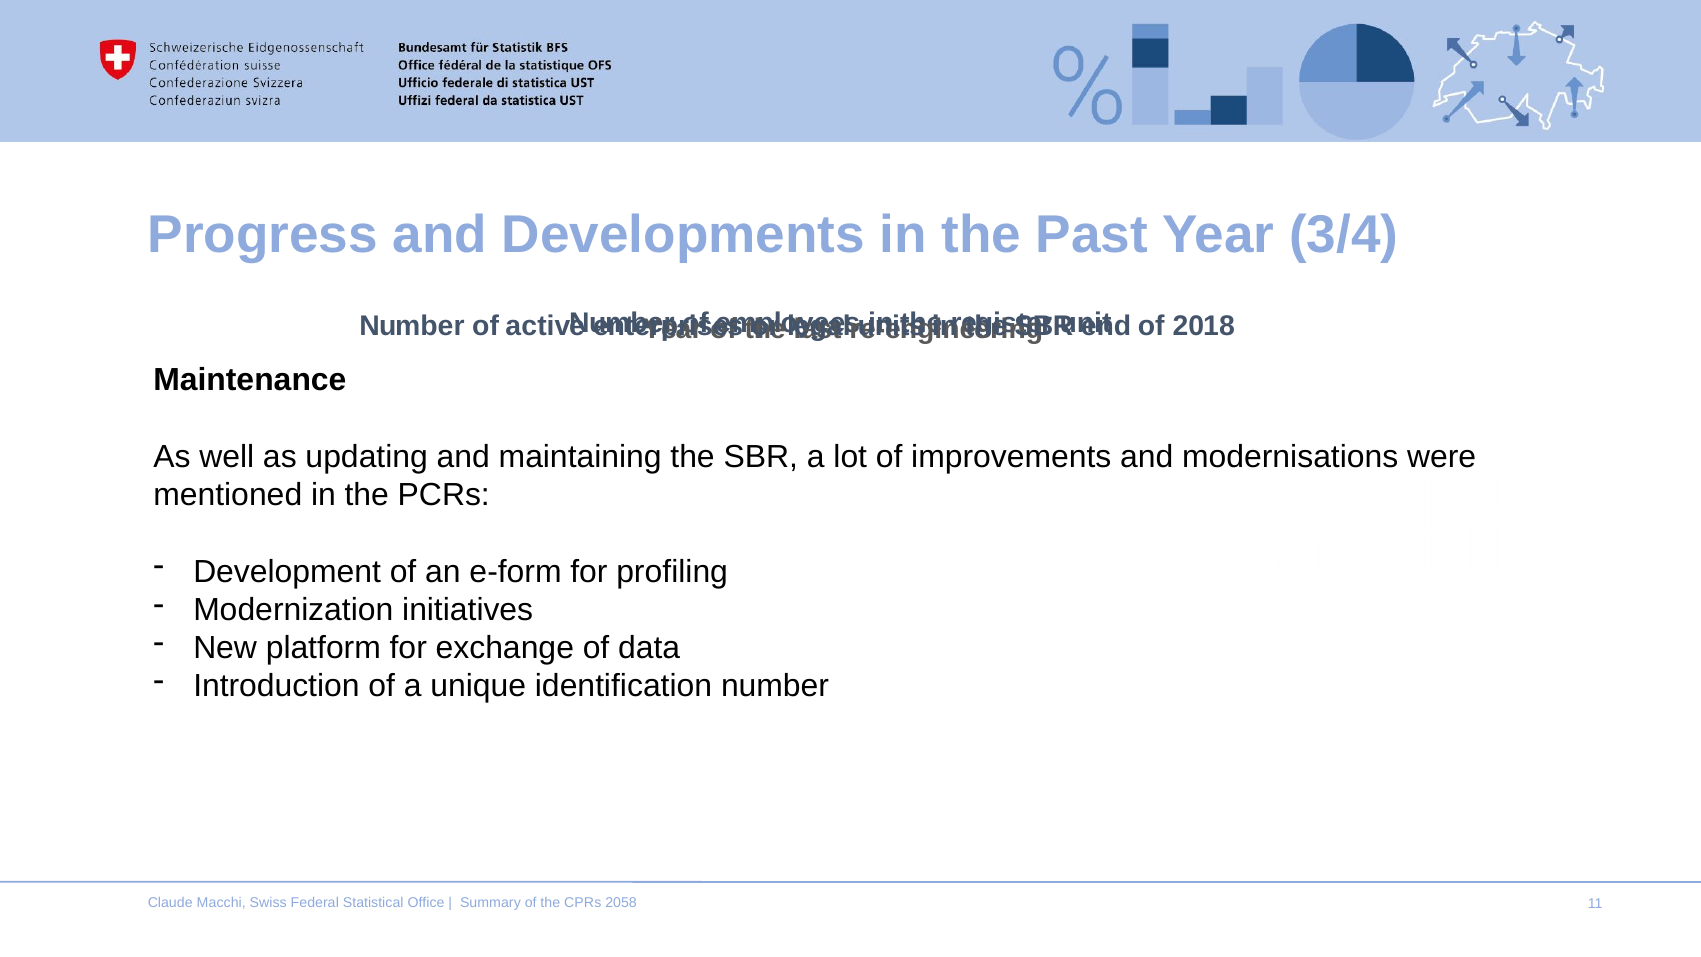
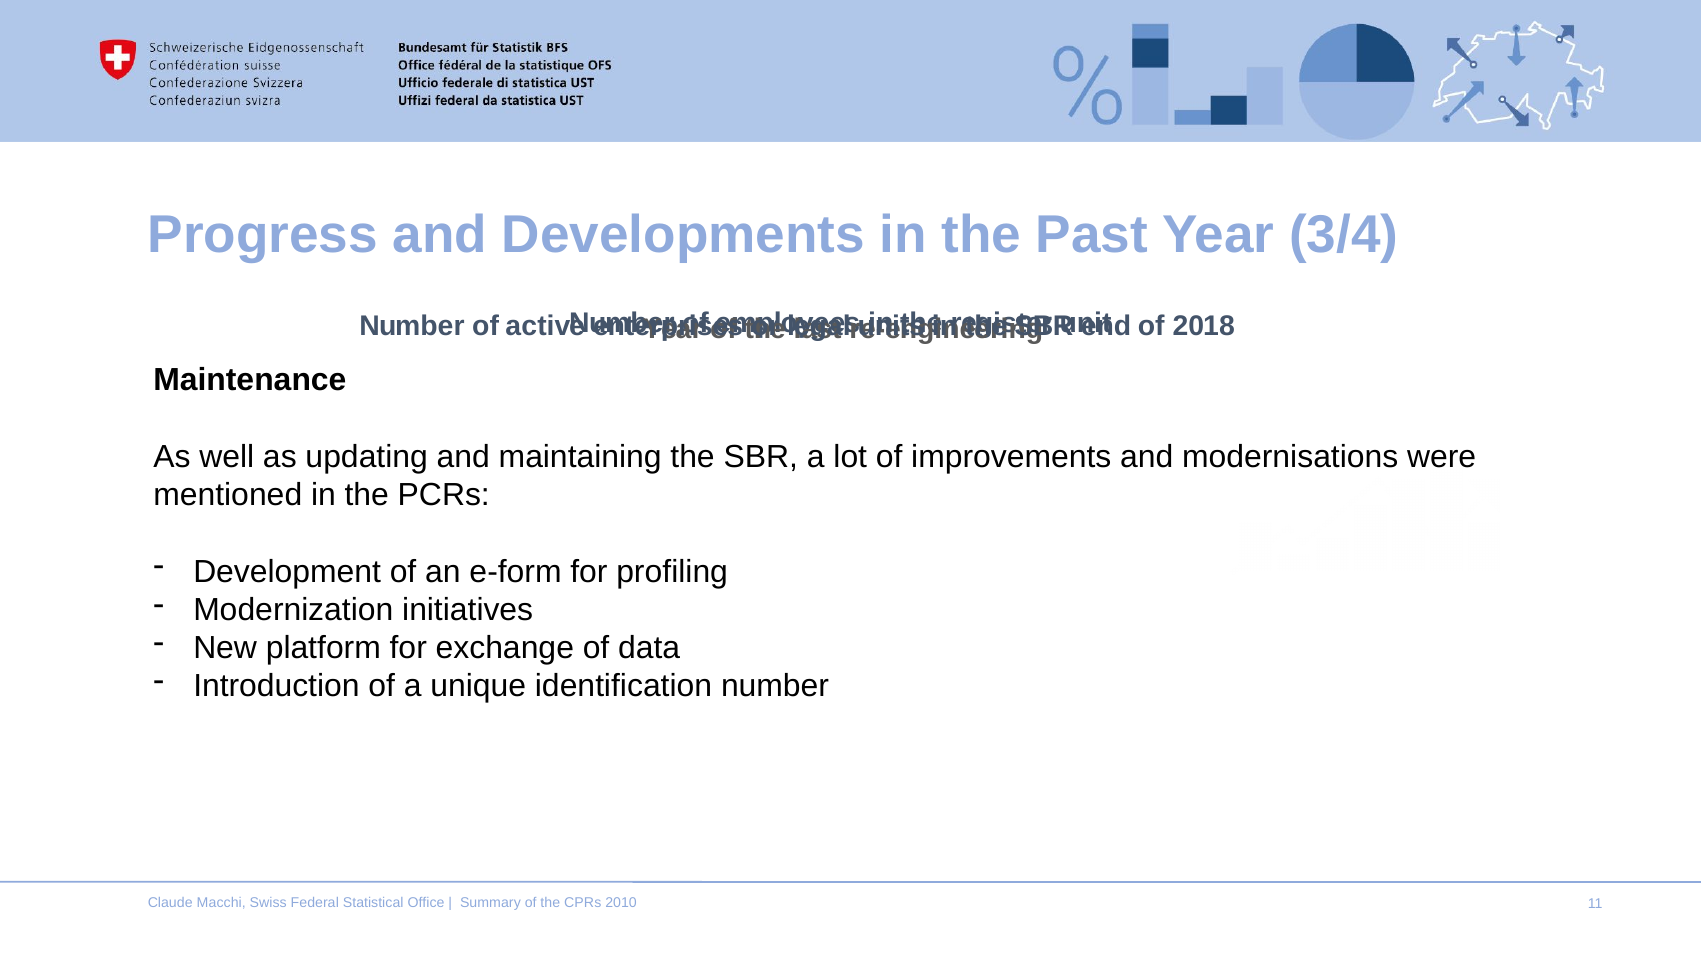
2058: 2058 -> 2010
